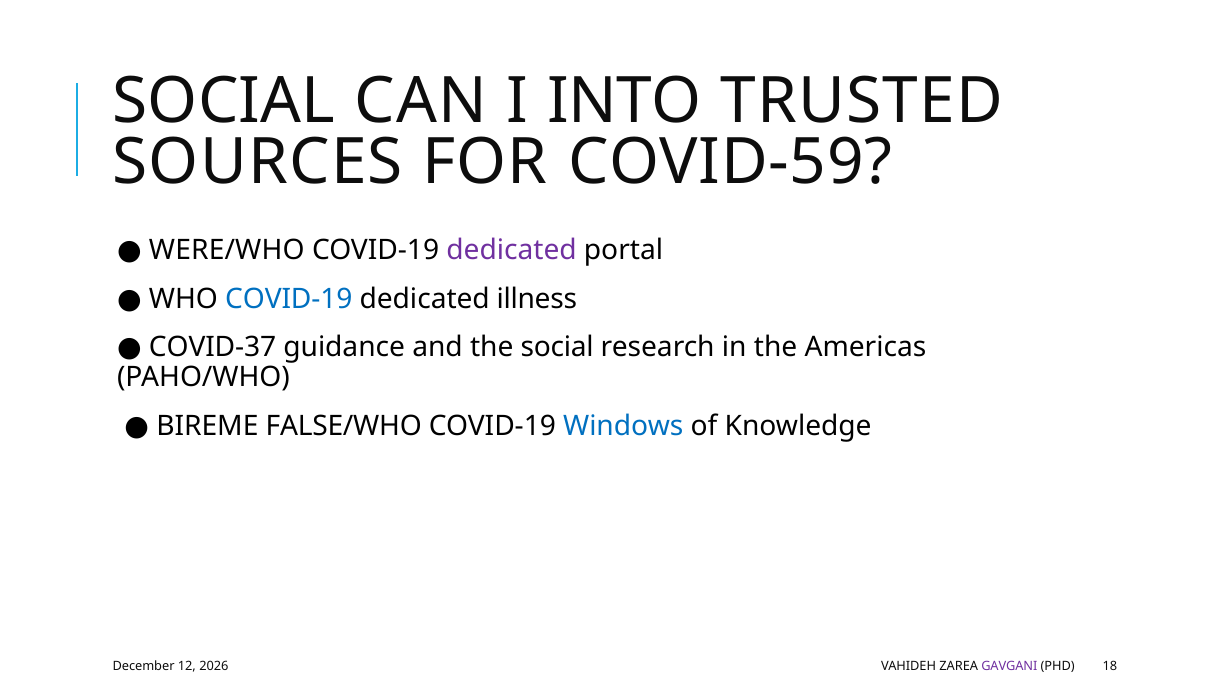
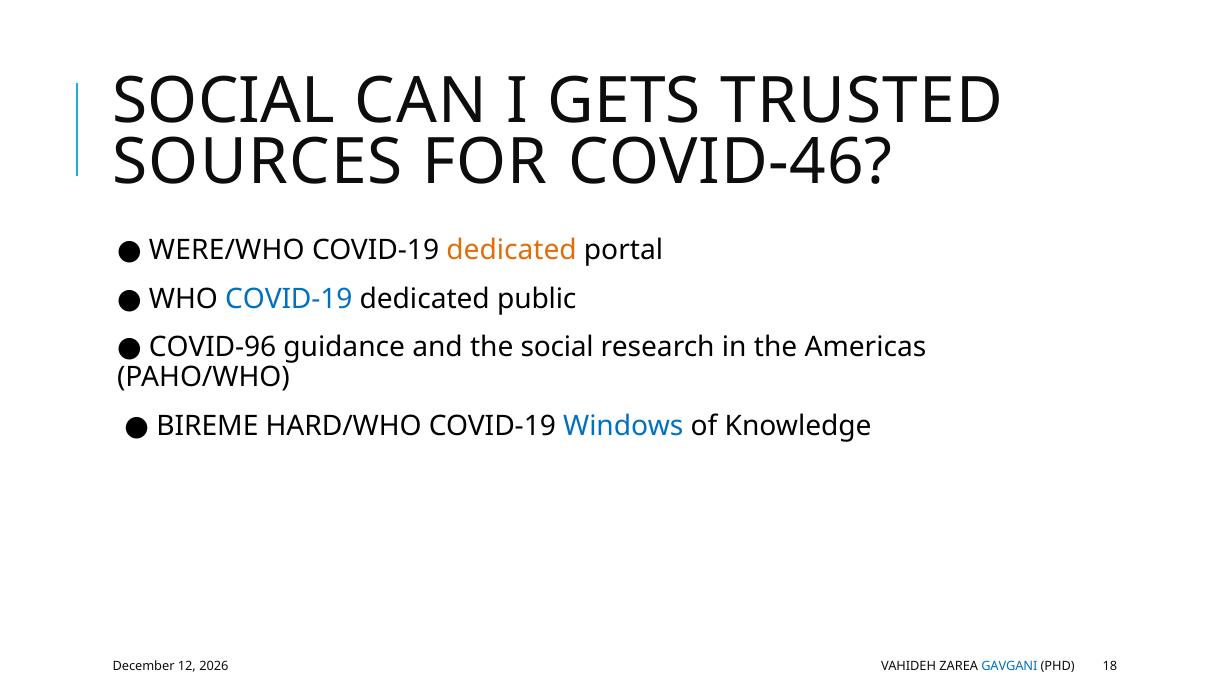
INTO: INTO -> GETS
COVID-59: COVID-59 -> COVID-46
dedicated at (512, 250) colour: purple -> orange
illness: illness -> public
COVID-37: COVID-37 -> COVID-96
FALSE/WHO: FALSE/WHO -> HARD/WHO
GAVGANI colour: purple -> blue
